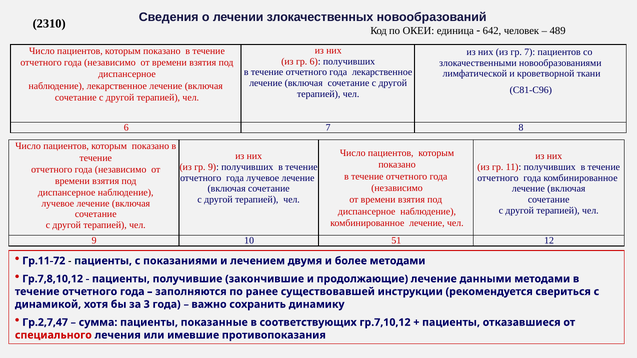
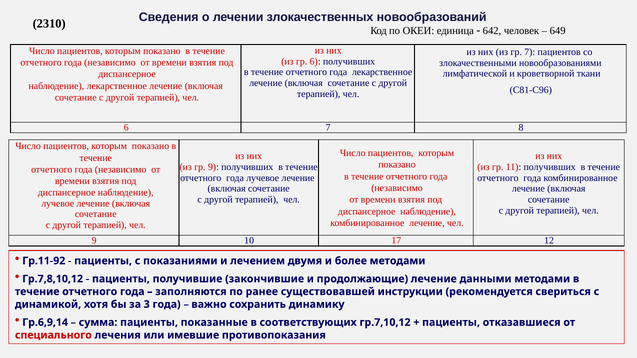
489: 489 -> 649
51: 51 -> 17
Гр.11-72: Гр.11-72 -> Гр.11-92
Гр.2,7,47: Гр.2,7,47 -> Гр.6,9,14
